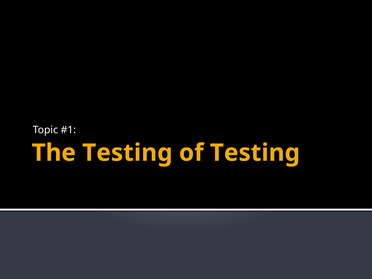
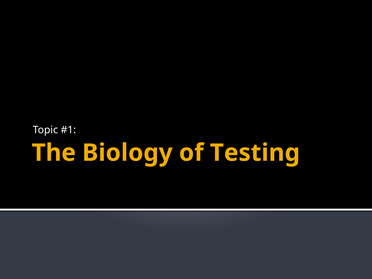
The Testing: Testing -> Biology
